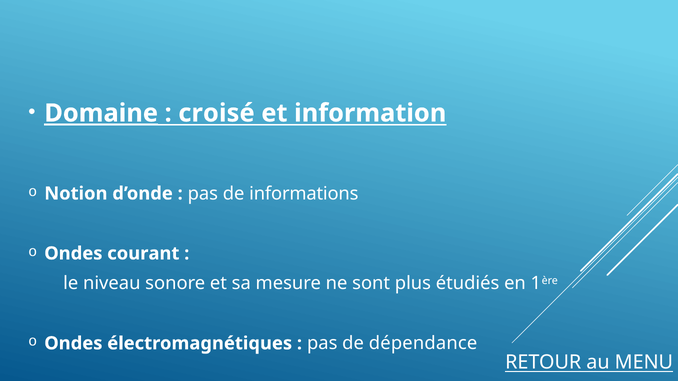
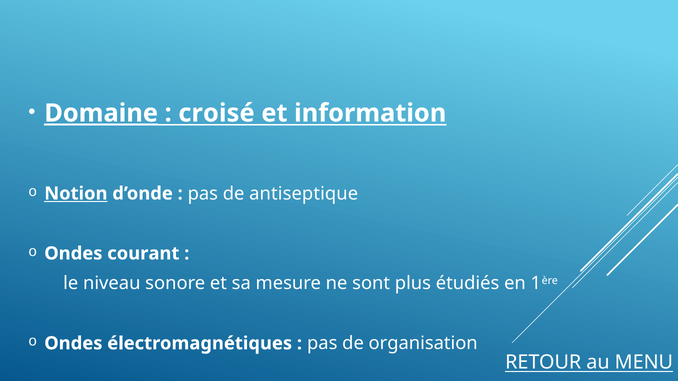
Notion underline: none -> present
informations: informations -> antiseptique
dépendance: dépendance -> organisation
